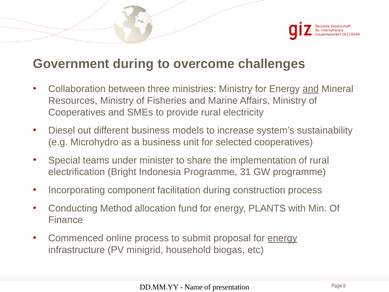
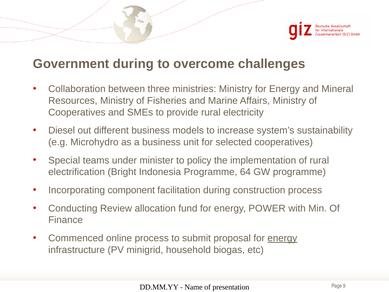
and at (311, 89) underline: present -> none
share: share -> policy
31: 31 -> 64
Method: Method -> Review
PLANTS: PLANTS -> POWER
